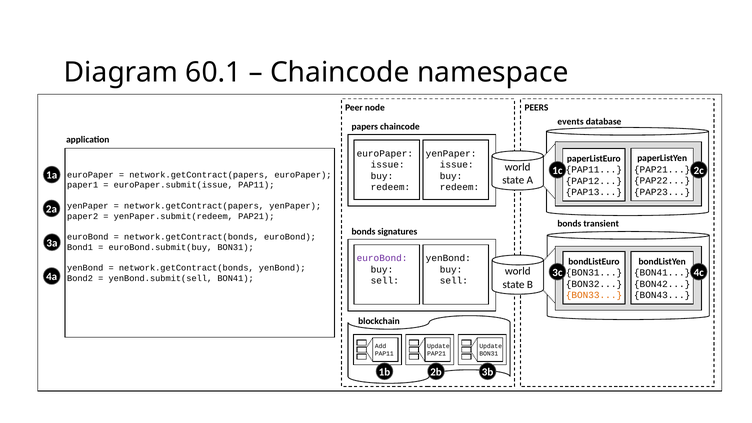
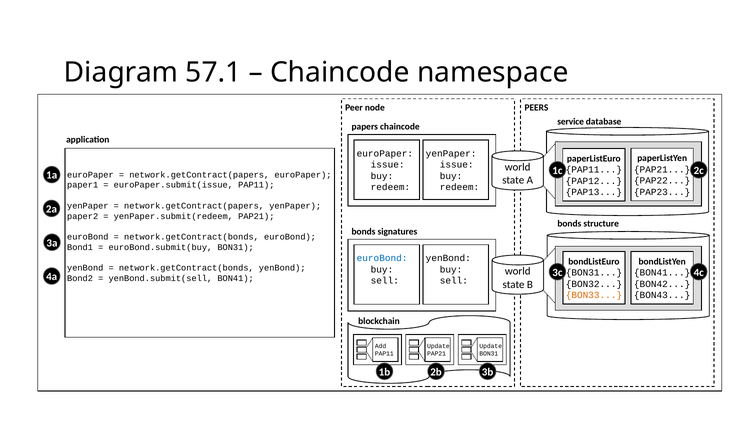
60.1: 60.1 -> 57.1
events: events -> service
transient: transient -> structure
euroBond at (382, 258) colour: purple -> blue
